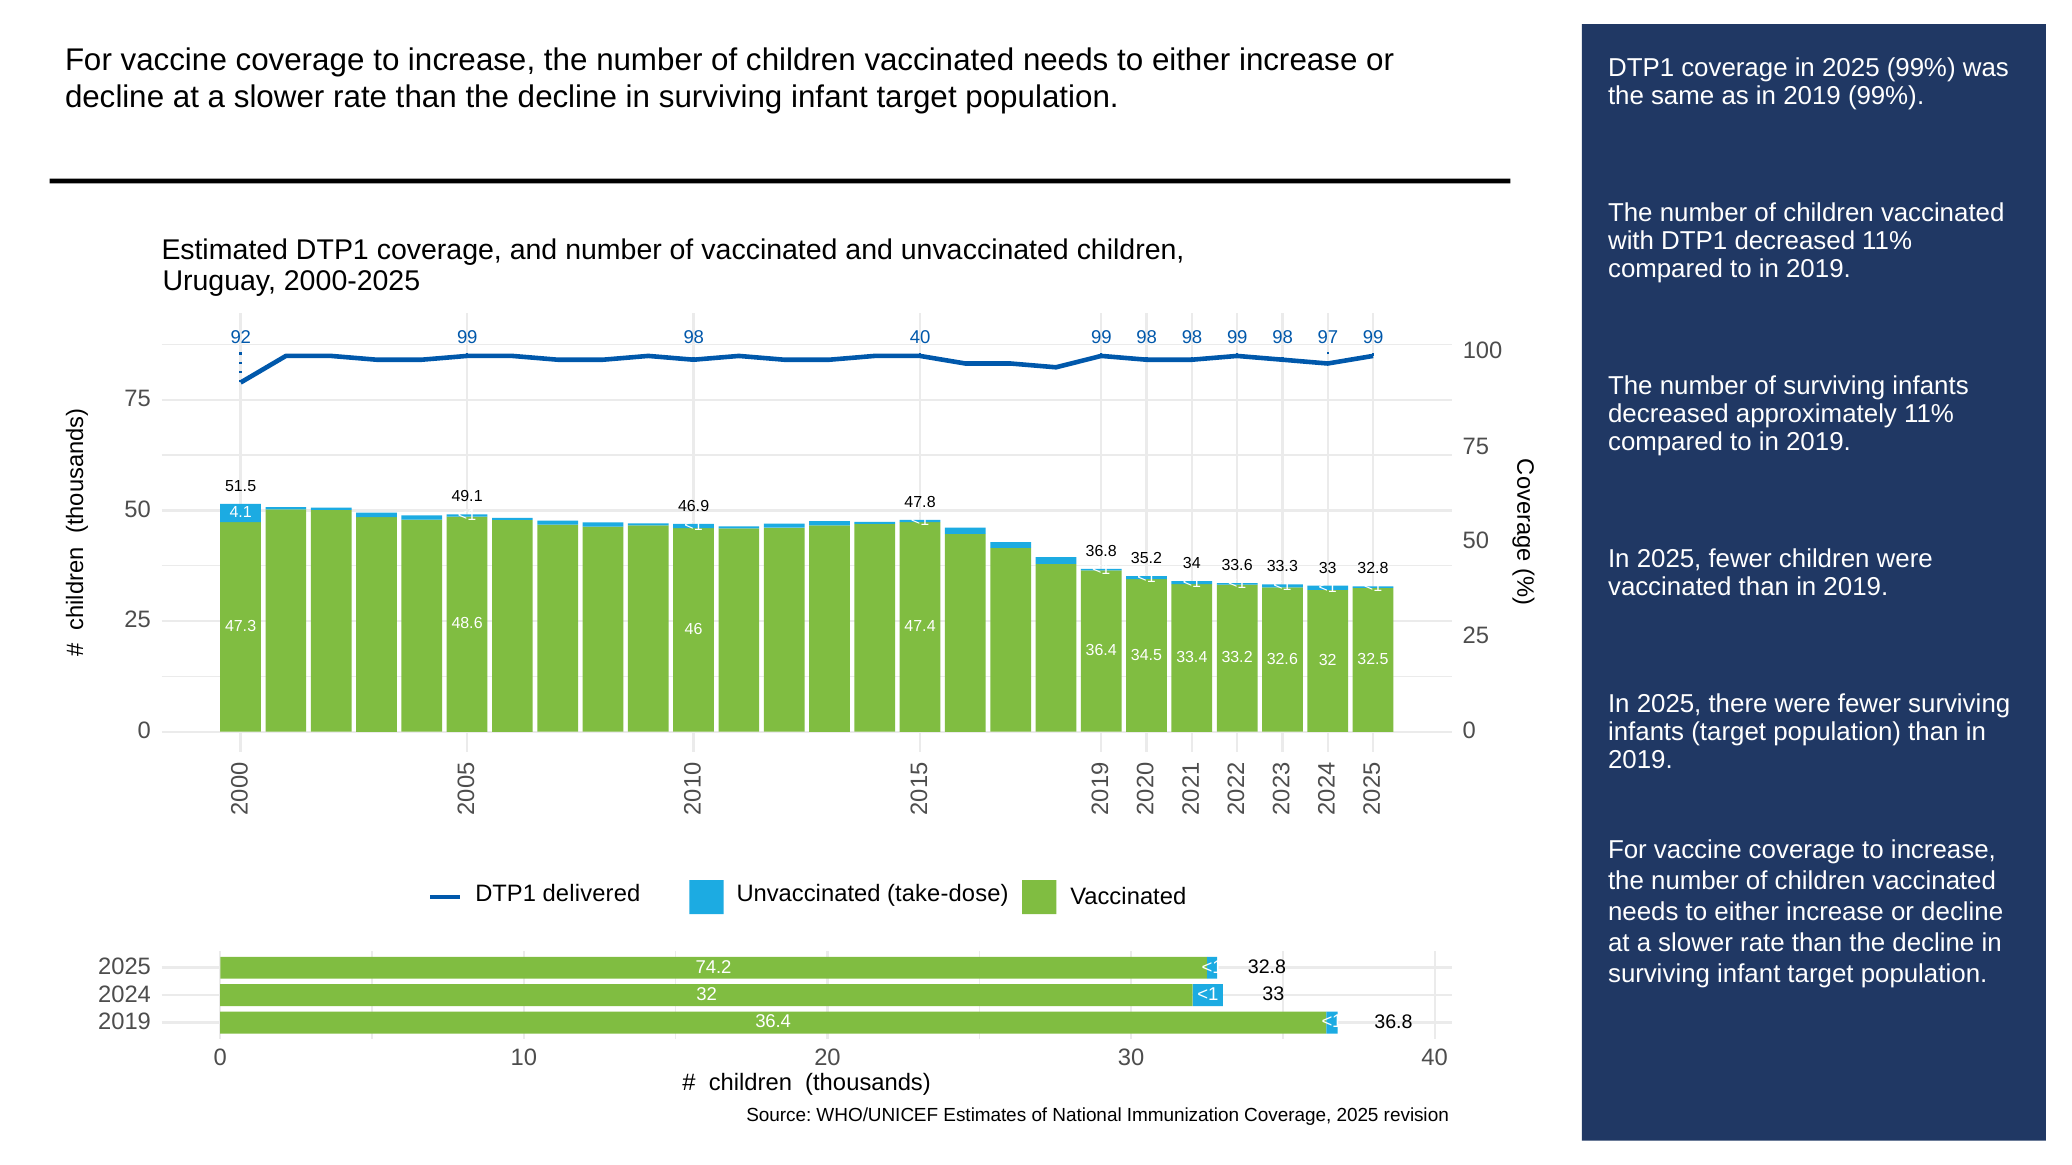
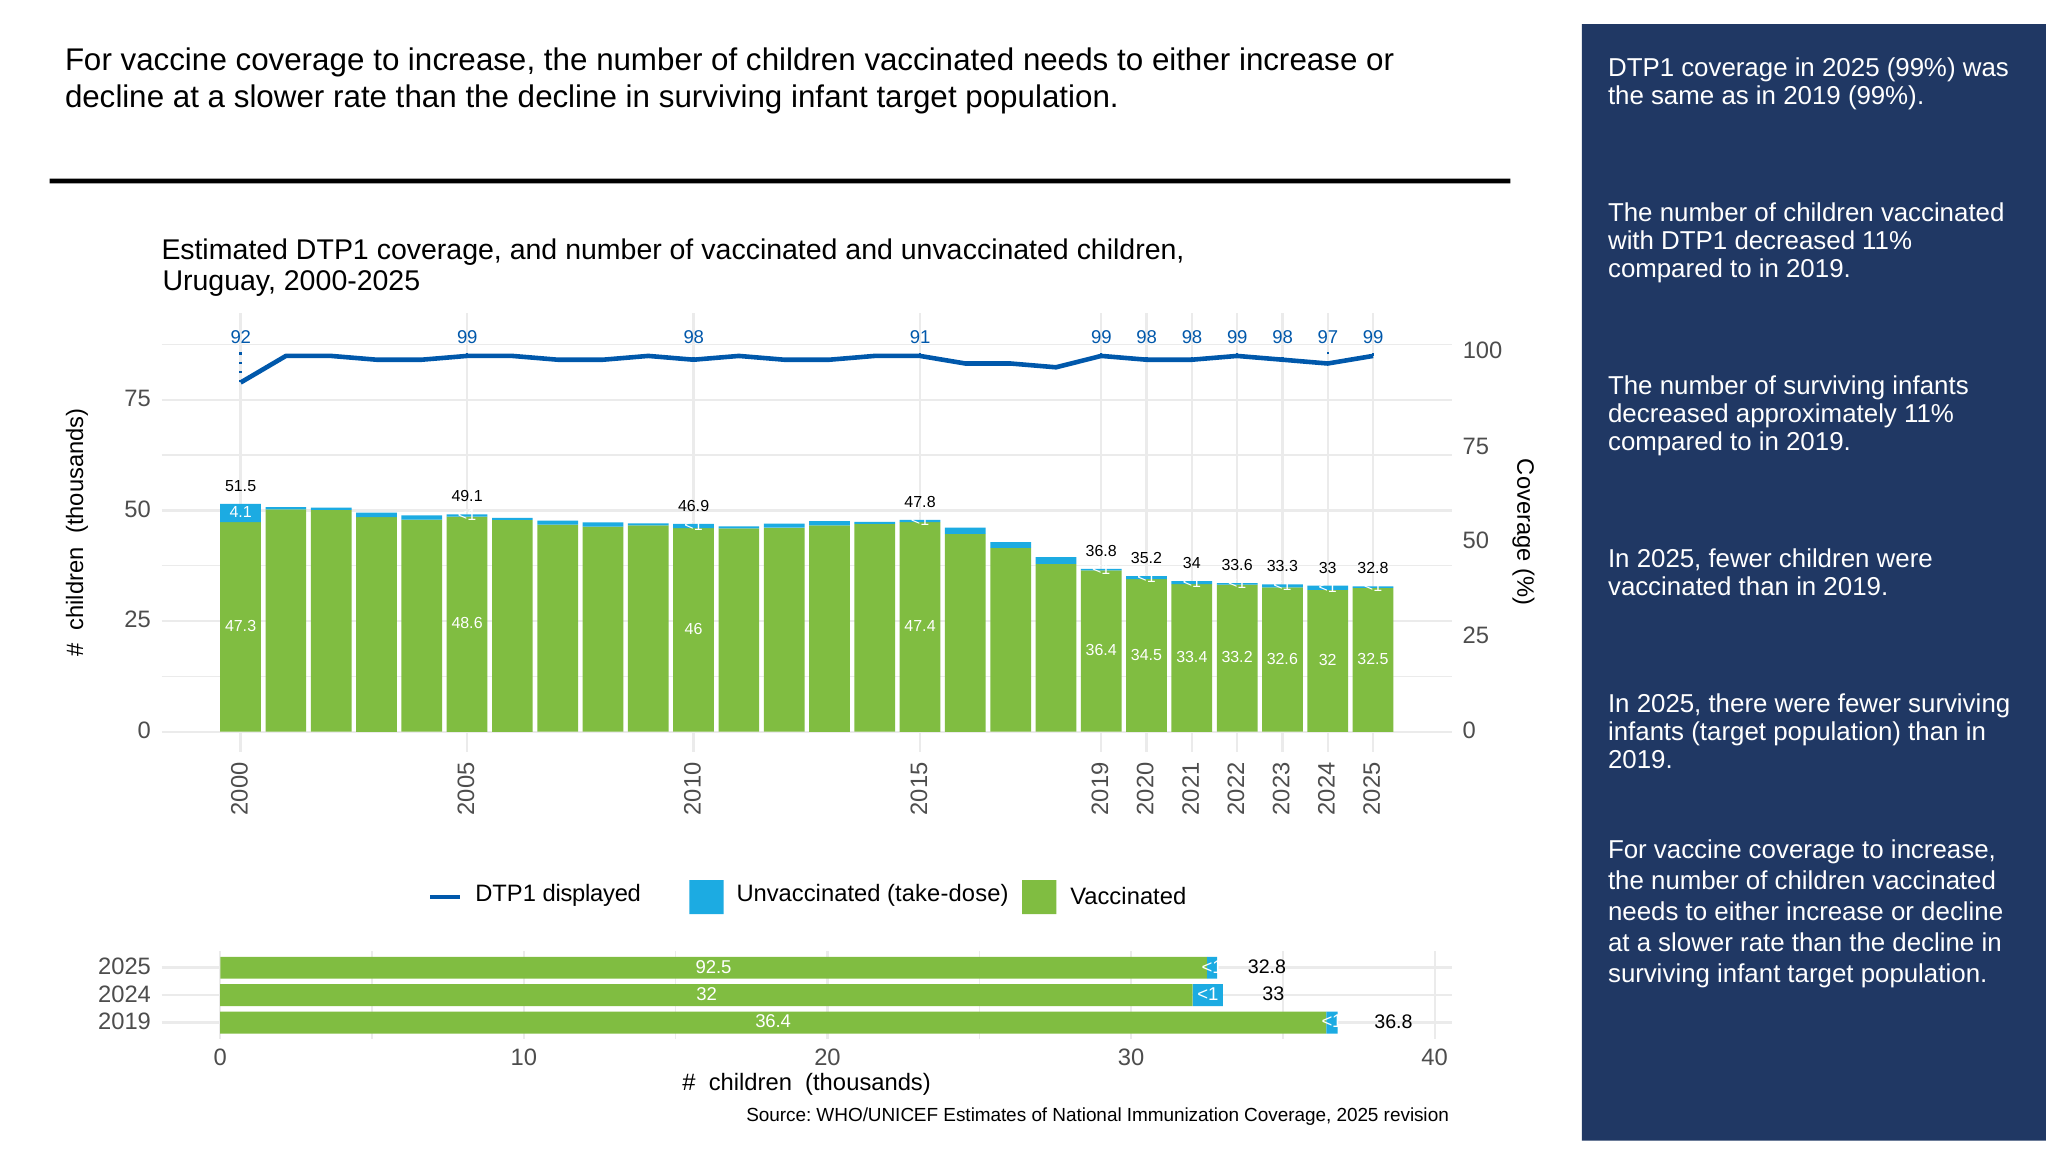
98 40: 40 -> 91
delivered: delivered -> displayed
74.2: 74.2 -> 92.5
